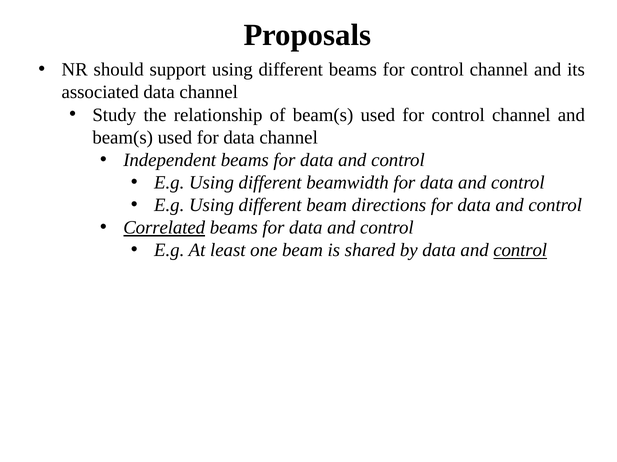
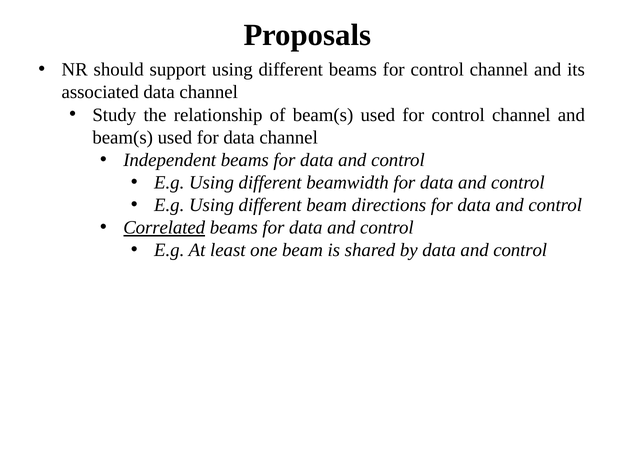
control at (520, 251) underline: present -> none
